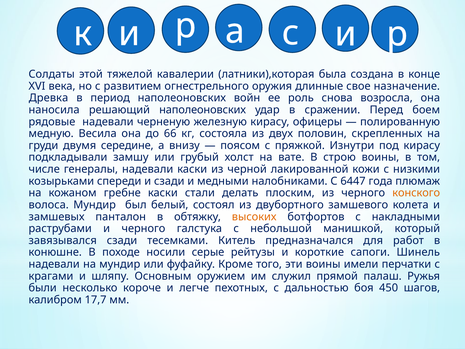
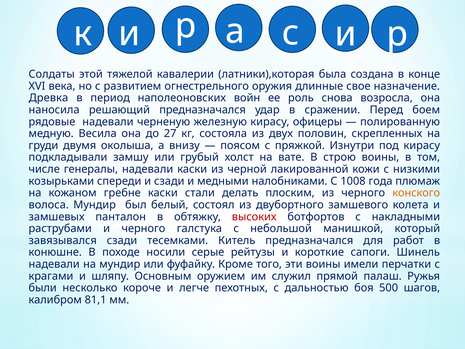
решающий наполеоновских: наполеоновских -> предназначался
66: 66 -> 27
середине: середине -> околыша
6447: 6447 -> 1008
высоких colour: orange -> red
450: 450 -> 500
17,7: 17,7 -> 81,1
